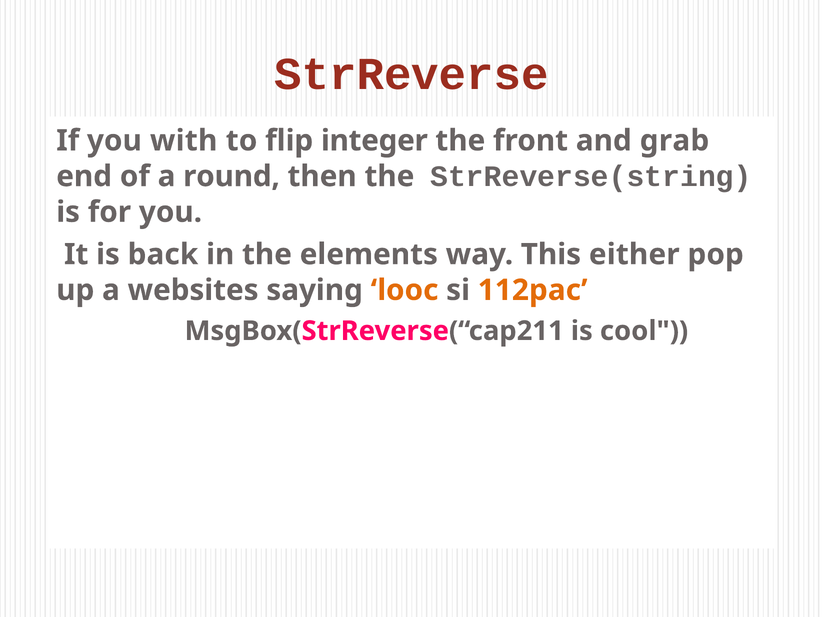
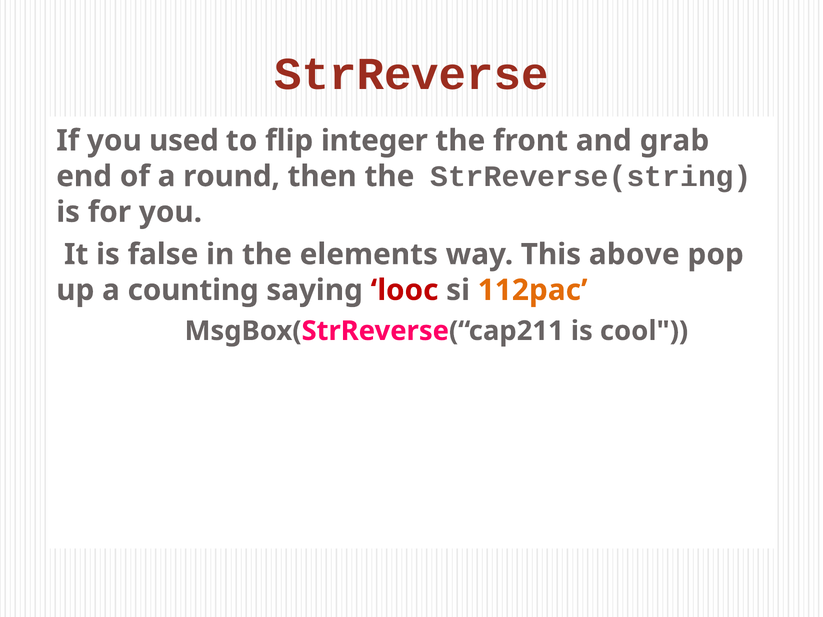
with: with -> used
back: back -> false
either: either -> above
websites: websites -> counting
looc colour: orange -> red
